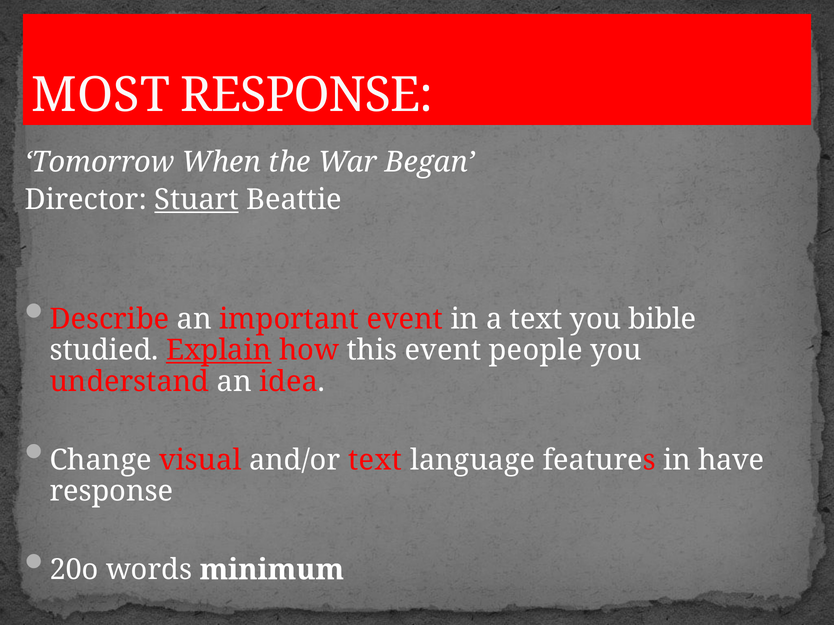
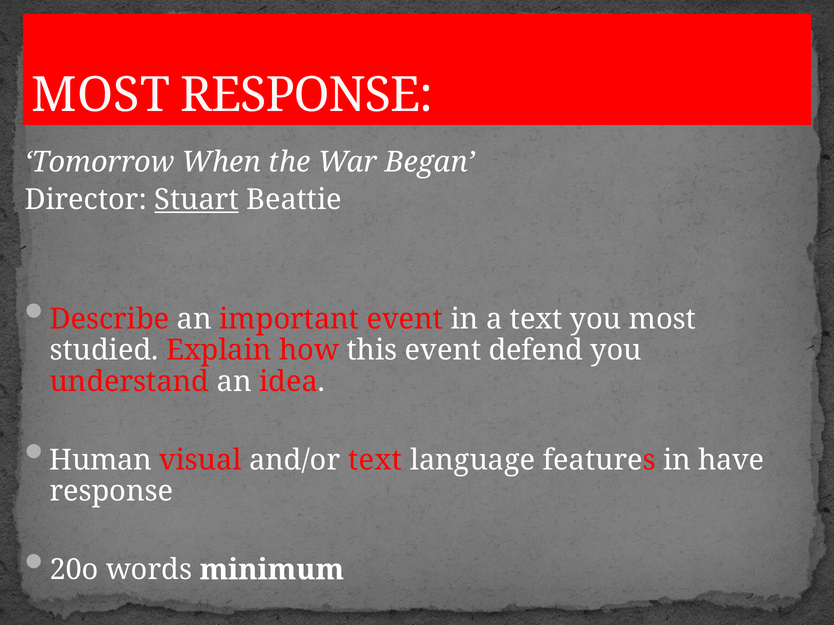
you bible: bible -> most
Explain underline: present -> none
people: people -> defend
Change: Change -> Human
